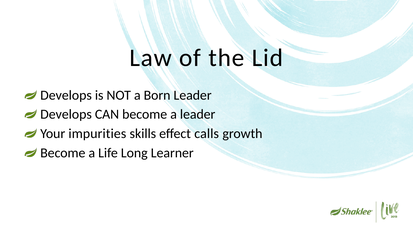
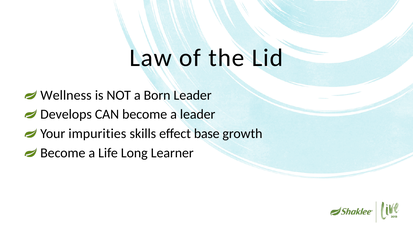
Develops at (66, 95): Develops -> Wellness
calls: calls -> base
